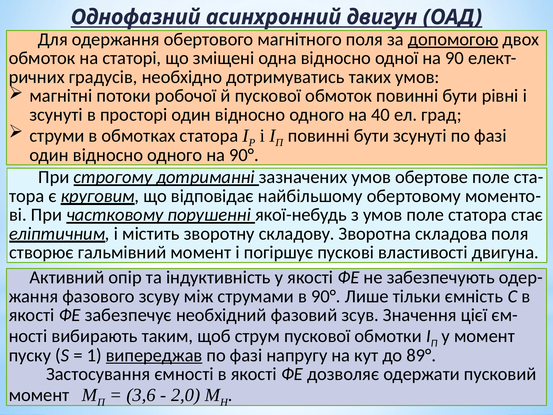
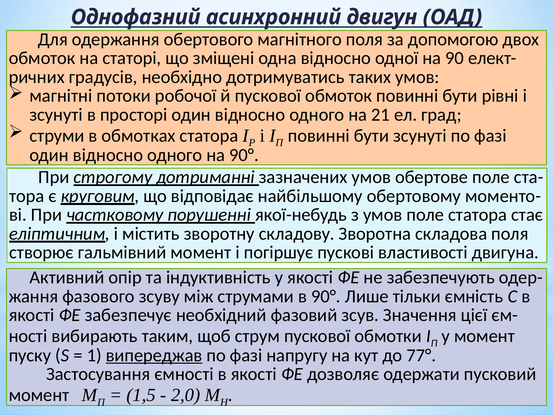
допомогою underline: present -> none
40: 40 -> 21
89°: 89° -> 77°
3,6: 3,6 -> 1,5
